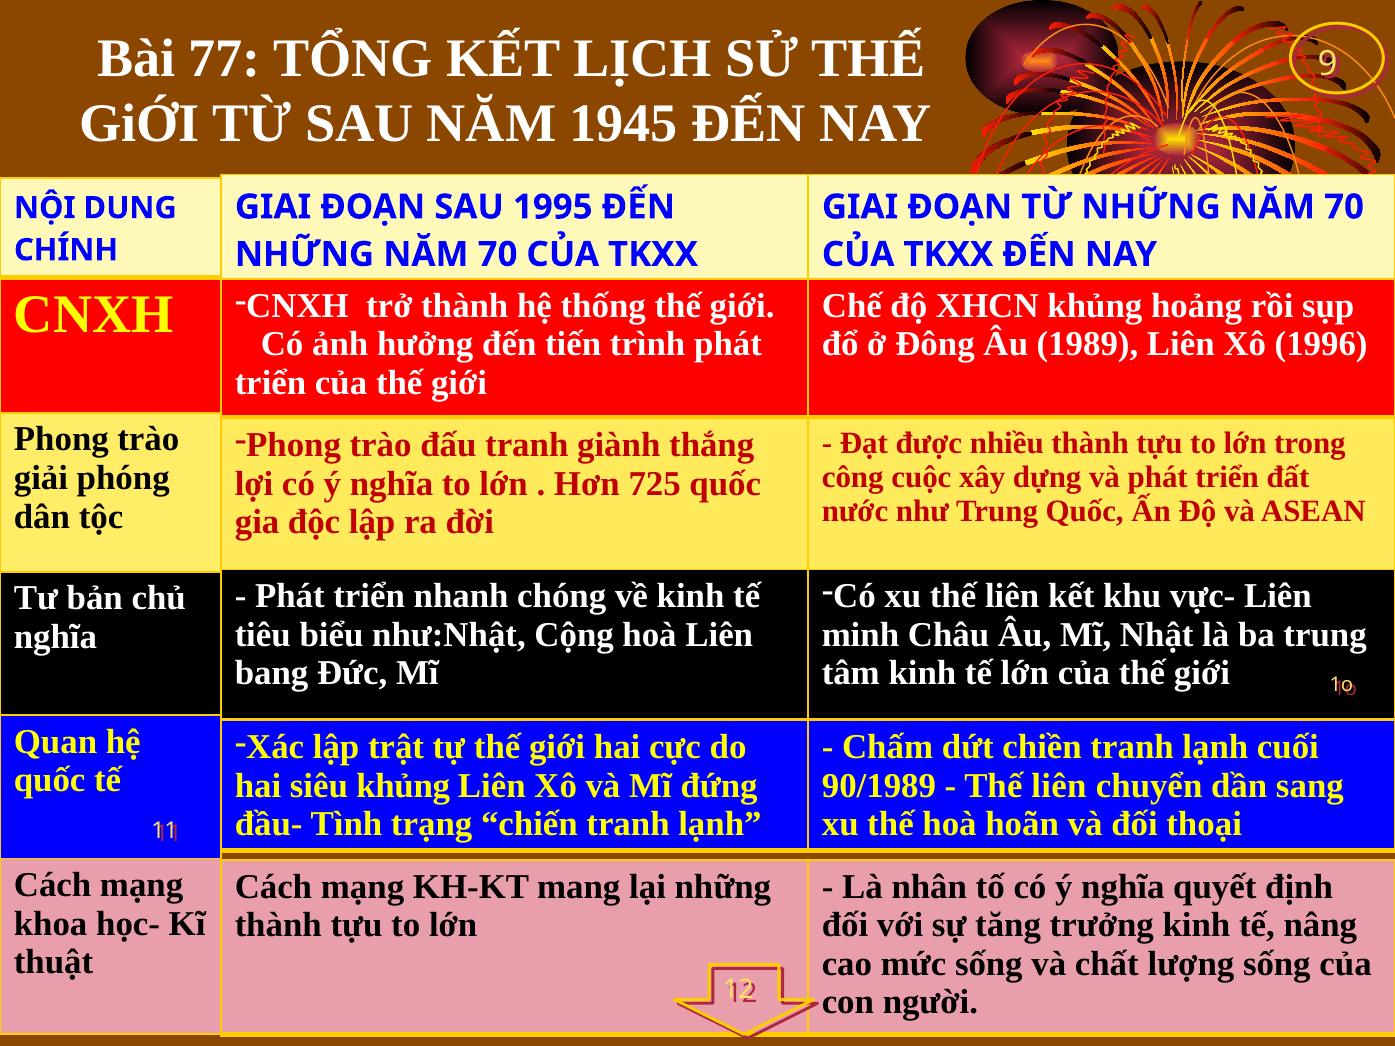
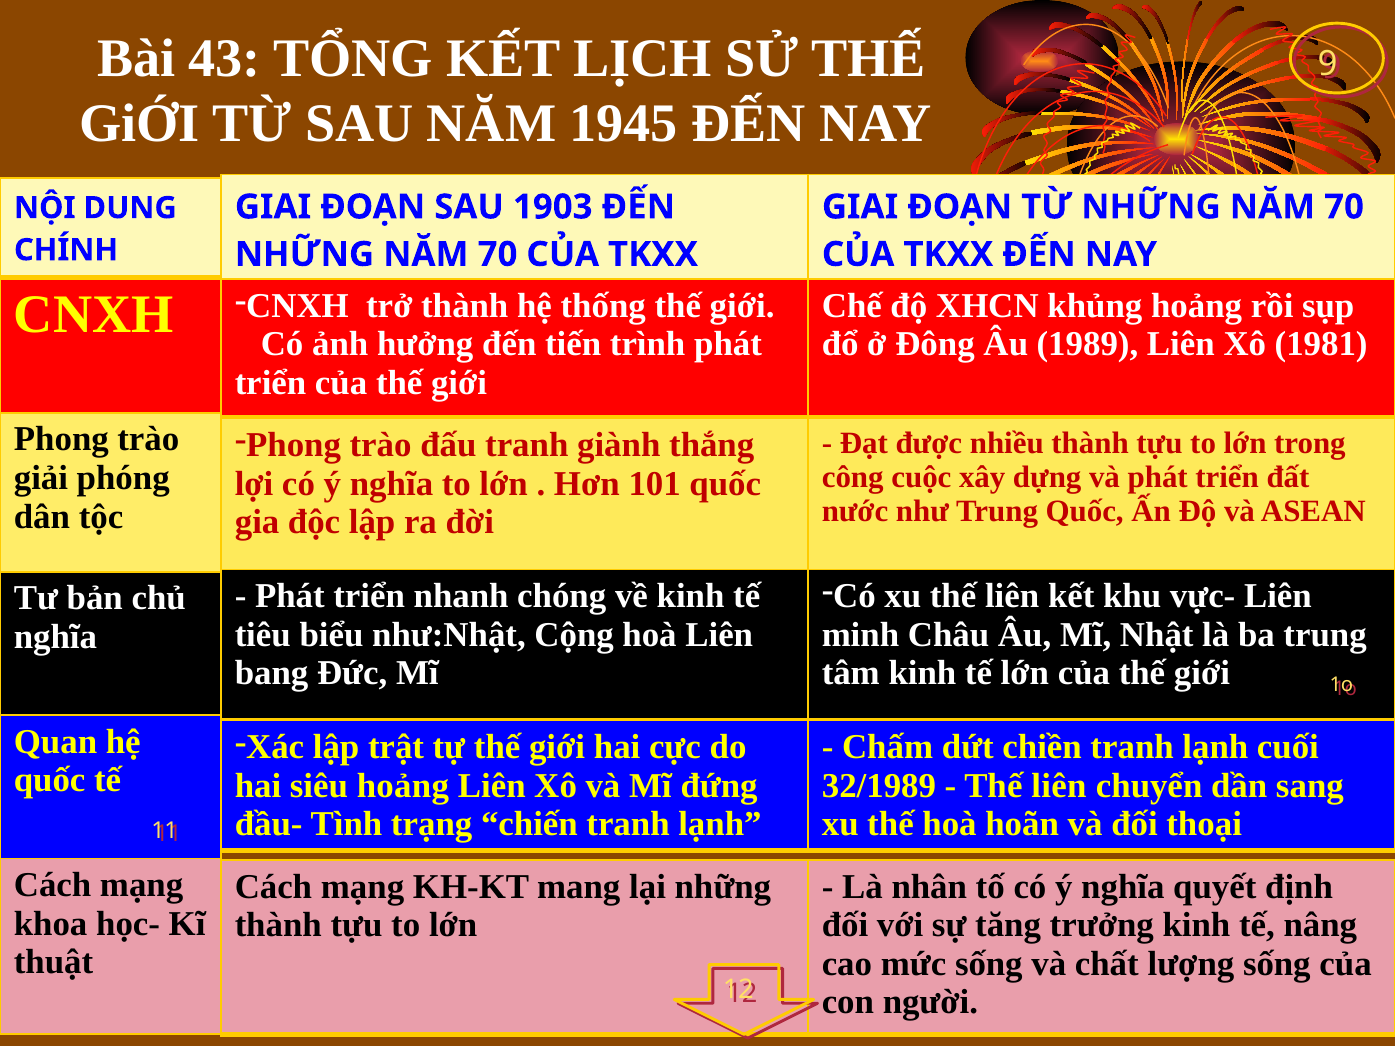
77: 77 -> 43
1995: 1995 -> 1903
1996: 1996 -> 1981
725: 725 -> 101
siêu khủng: khủng -> hoảng
90/1989: 90/1989 -> 32/1989
